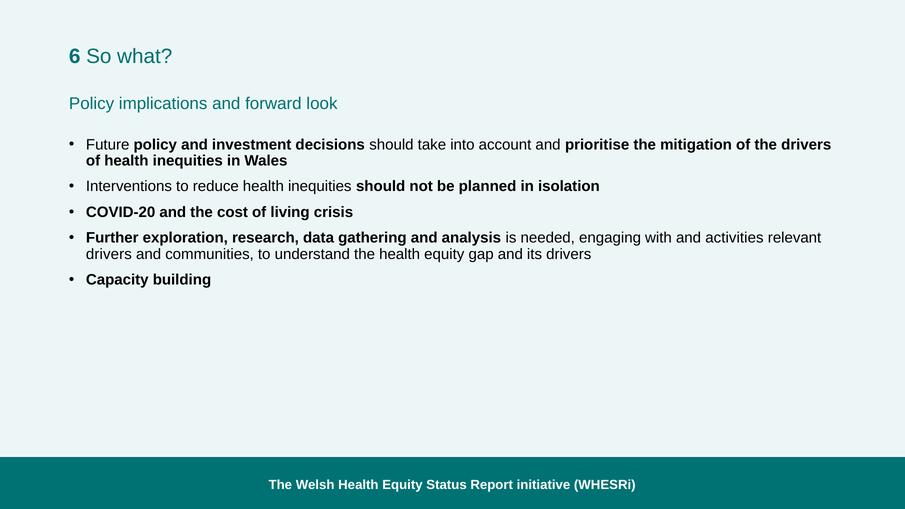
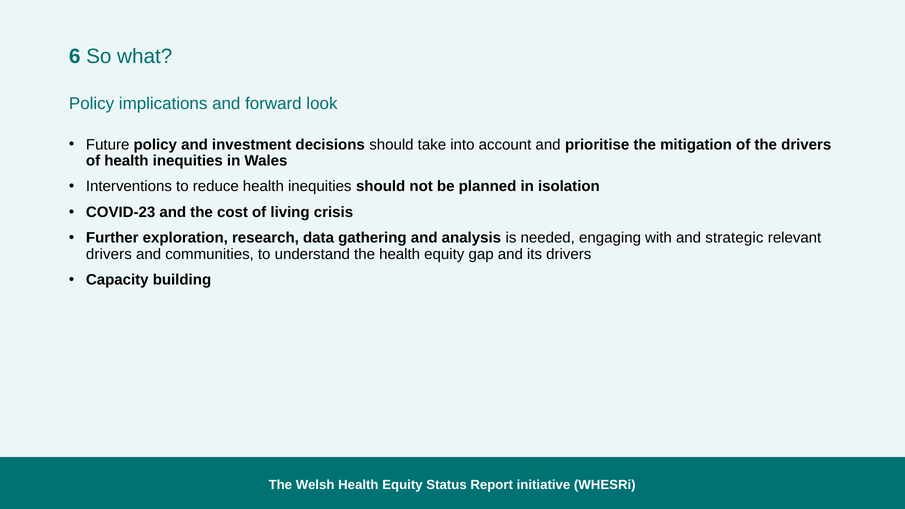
COVID-20: COVID-20 -> COVID-23
activities: activities -> strategic
